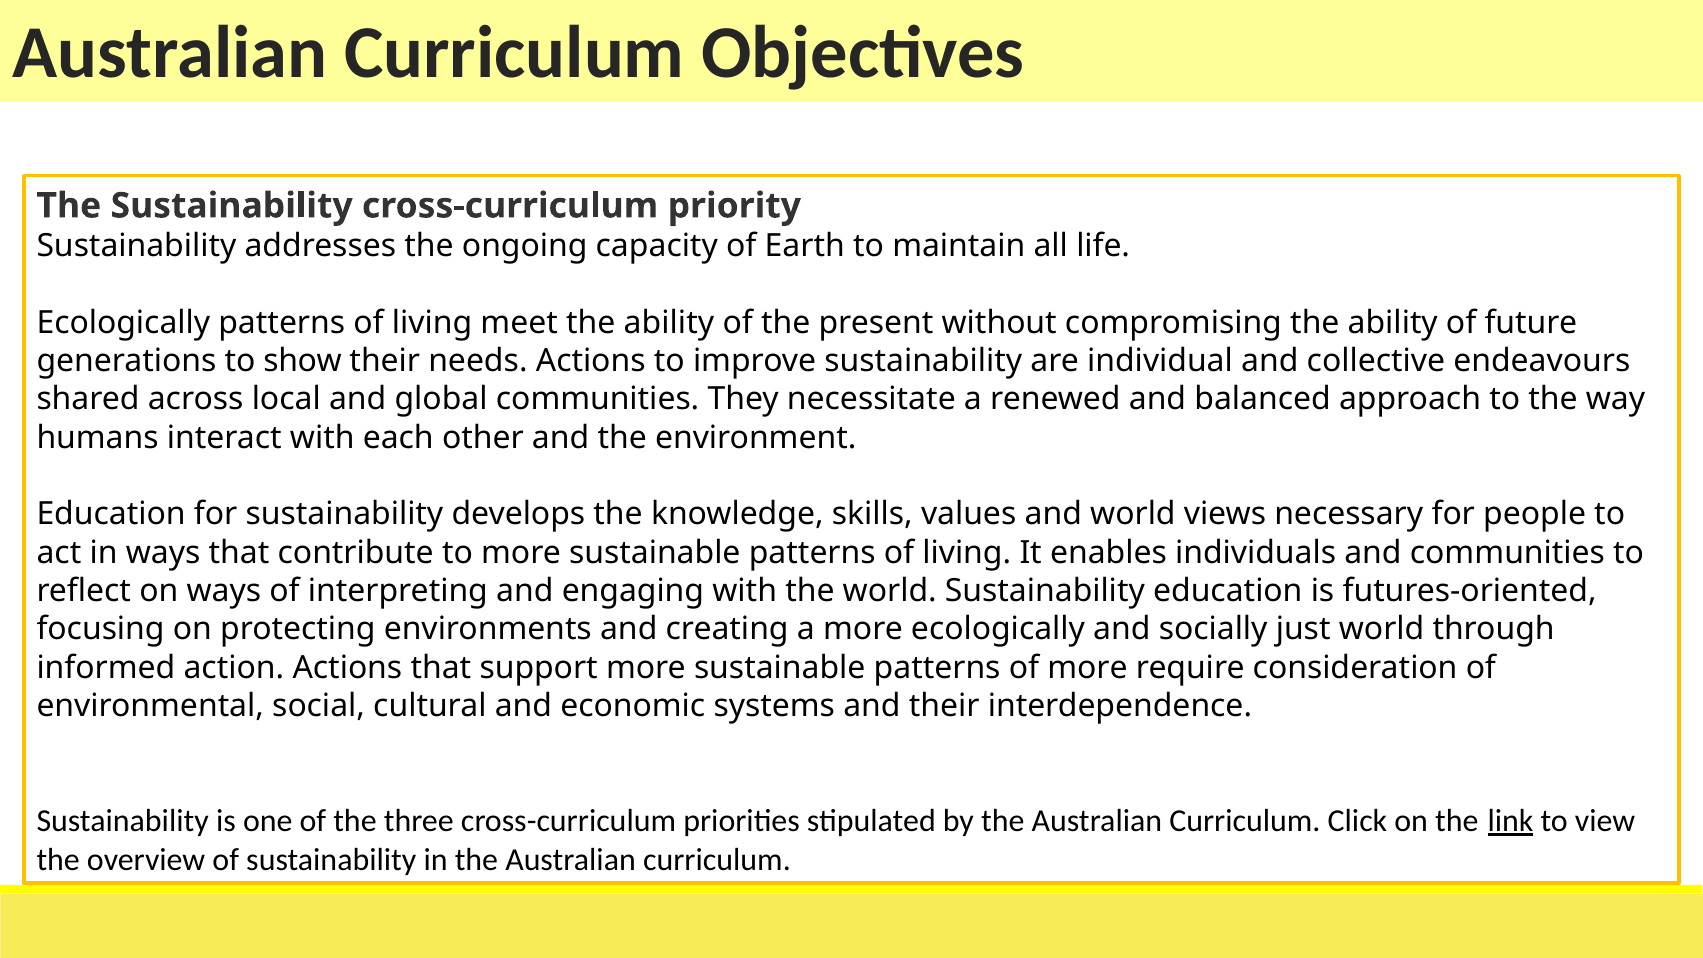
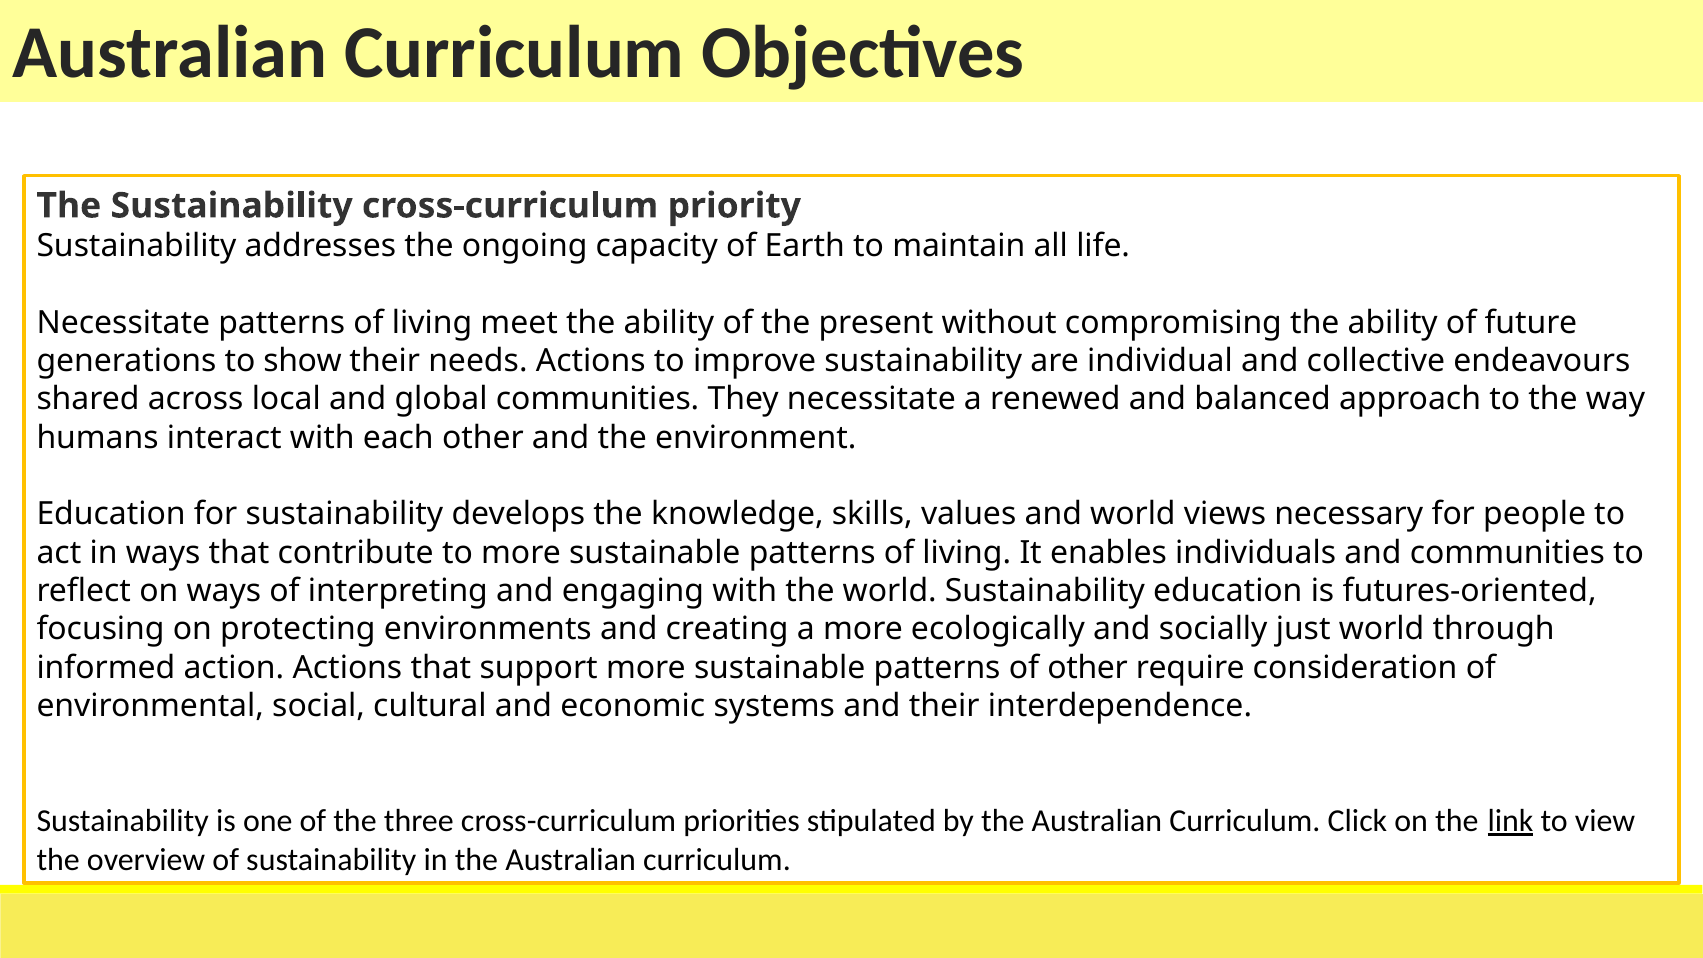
Ecologically at (123, 323): Ecologically -> Necessitate
of more: more -> other
